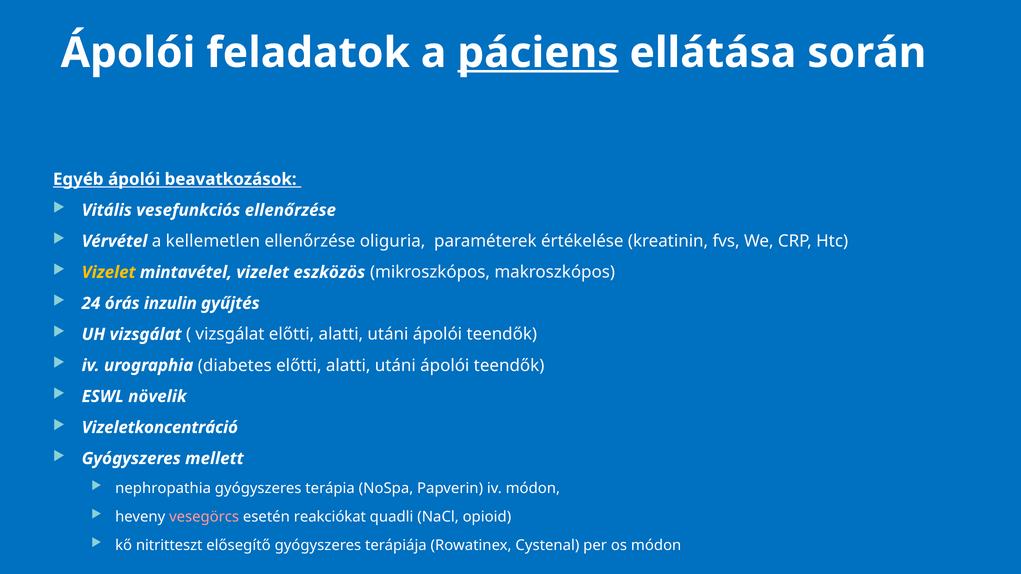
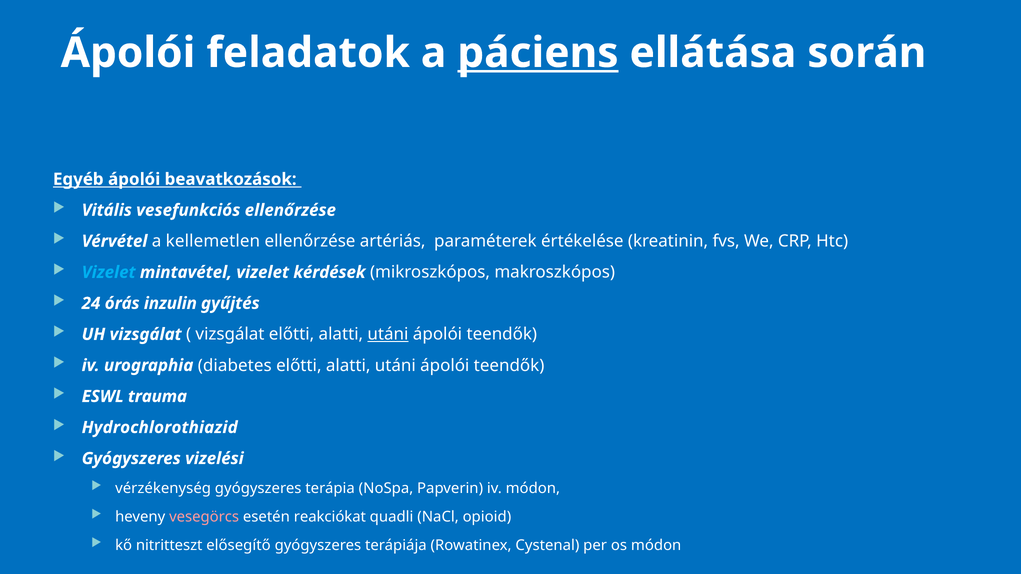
oliguria: oliguria -> artériás
Vizelet at (109, 272) colour: yellow -> light blue
eszközös: eszközös -> kérdések
utáni at (388, 335) underline: none -> present
növelik: növelik -> trauma
Vizeletkoncentráció: Vizeletkoncentráció -> Hydrochlorothiazid
mellett: mellett -> vizelési
nephropathia: nephropathia -> vérzékenység
